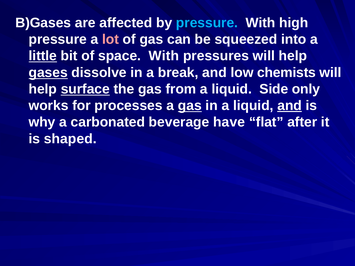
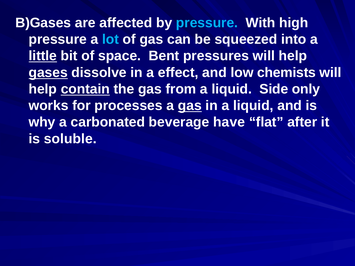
lot colour: pink -> light blue
space With: With -> Bent
break: break -> effect
surface: surface -> contain
and at (290, 106) underline: present -> none
shaped: shaped -> soluble
